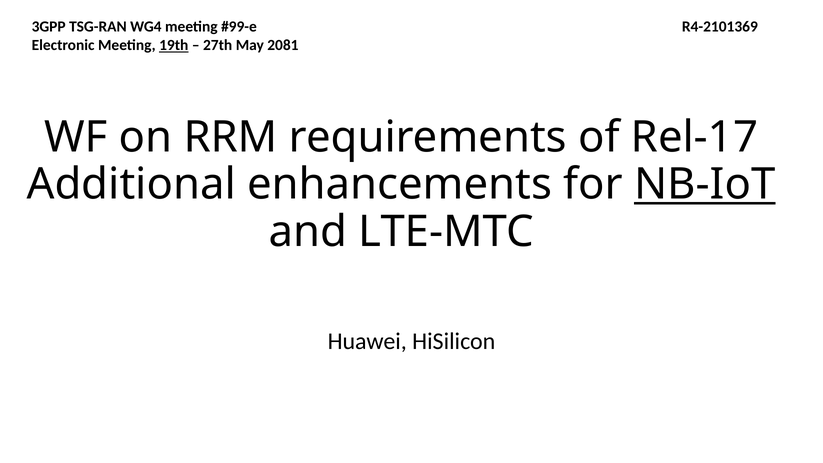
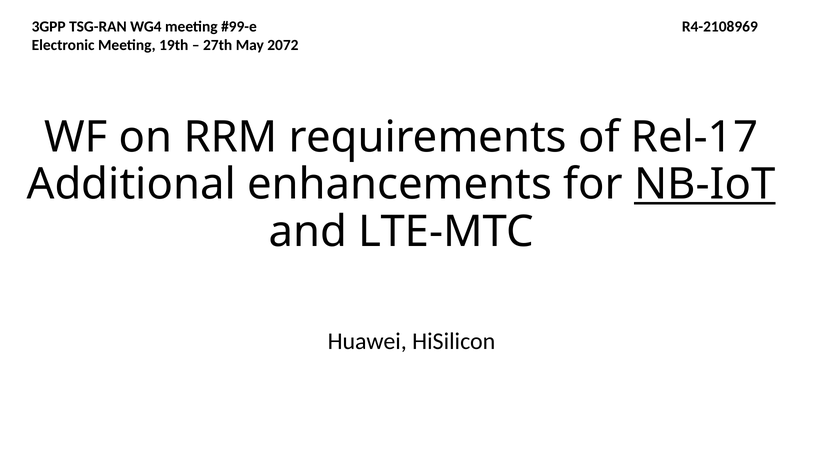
R4-2101369: R4-2101369 -> R4-2108969
19th underline: present -> none
2081: 2081 -> 2072
